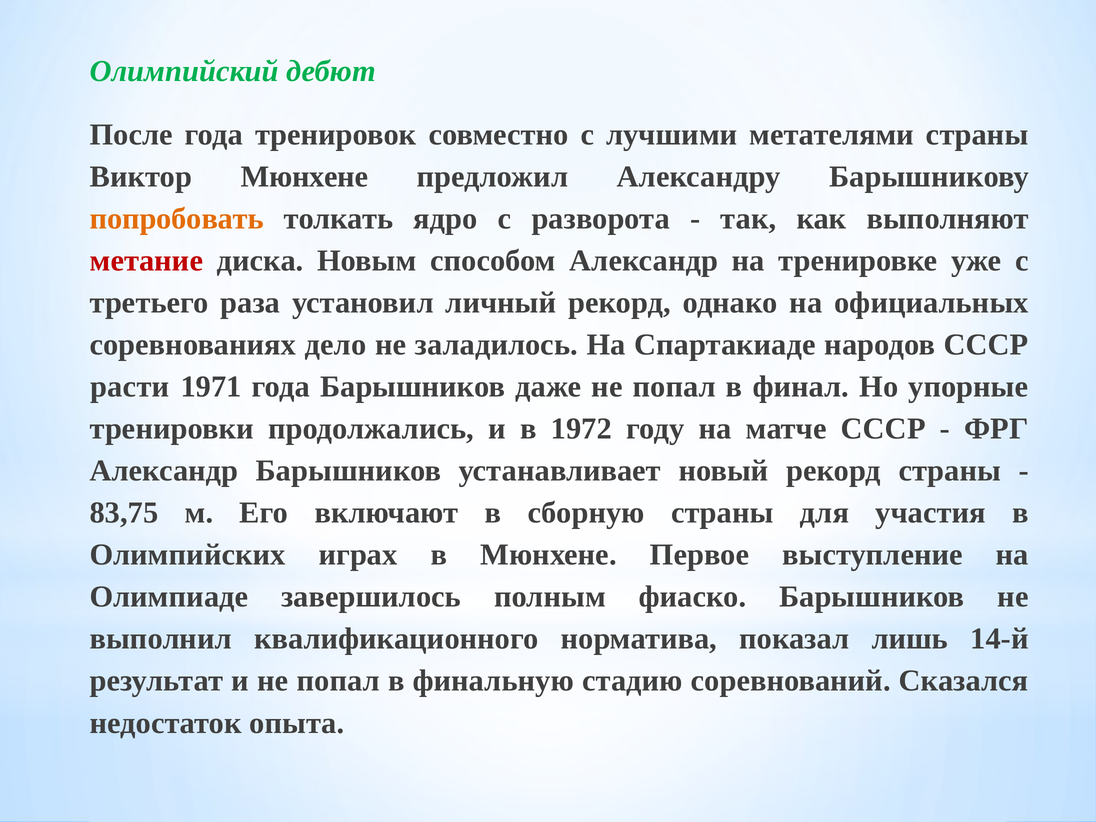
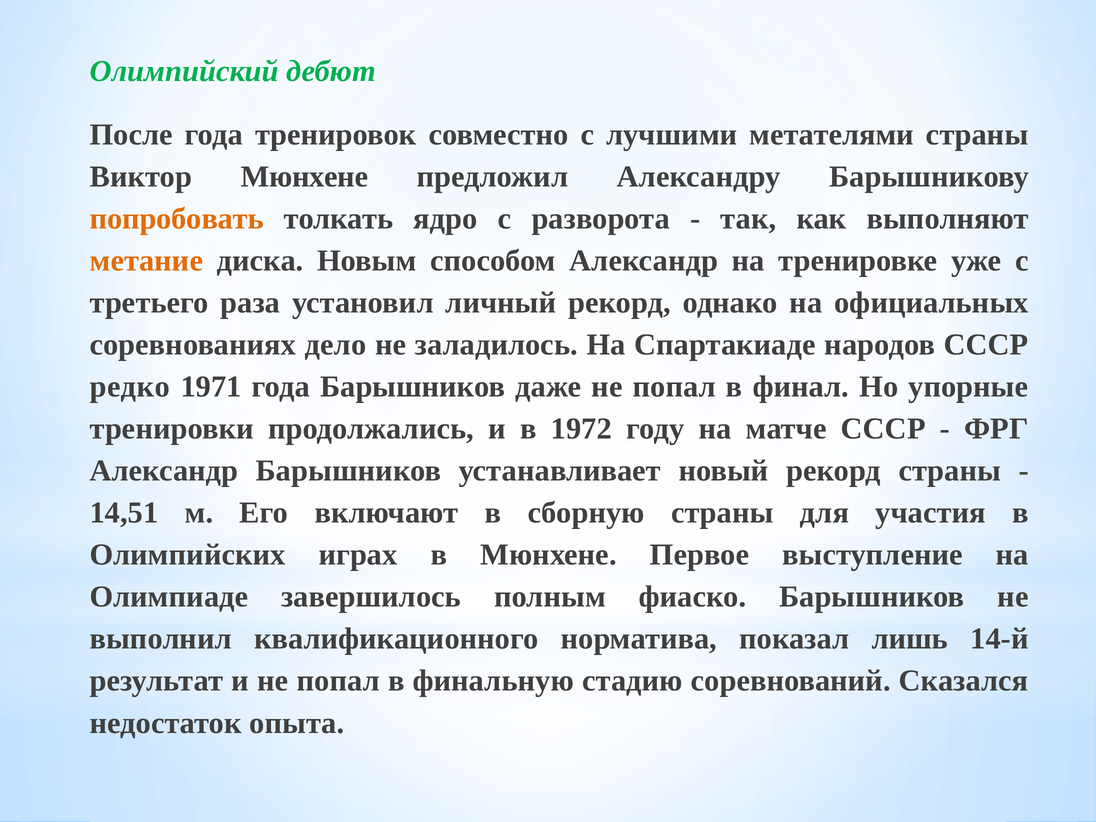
метание colour: red -> orange
расти: расти -> редко
83,75: 83,75 -> 14,51
